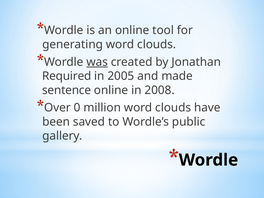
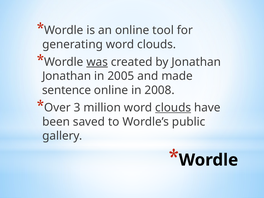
Required at (67, 76): Required -> Jonathan
0: 0 -> 3
clouds at (173, 108) underline: none -> present
